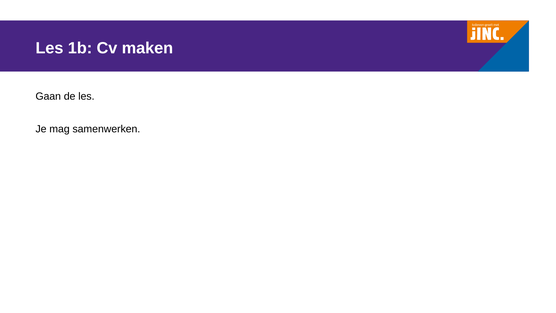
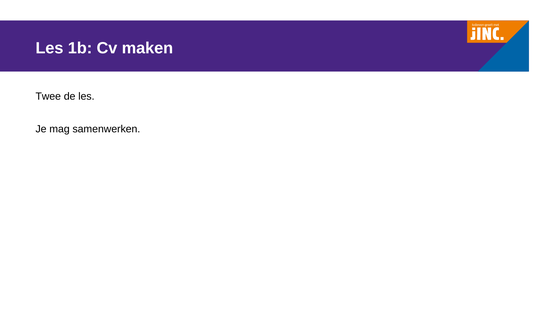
Gaan: Gaan -> Twee
